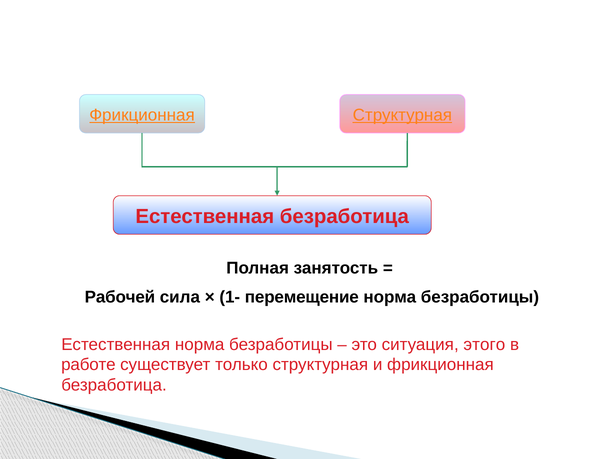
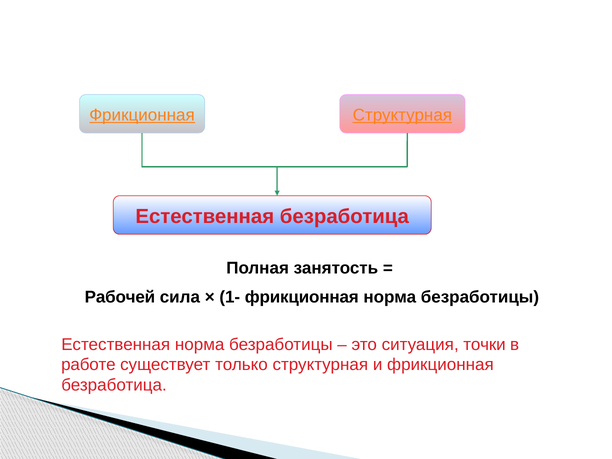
1- перемещение: перемещение -> фрикционная
этого: этого -> точки
